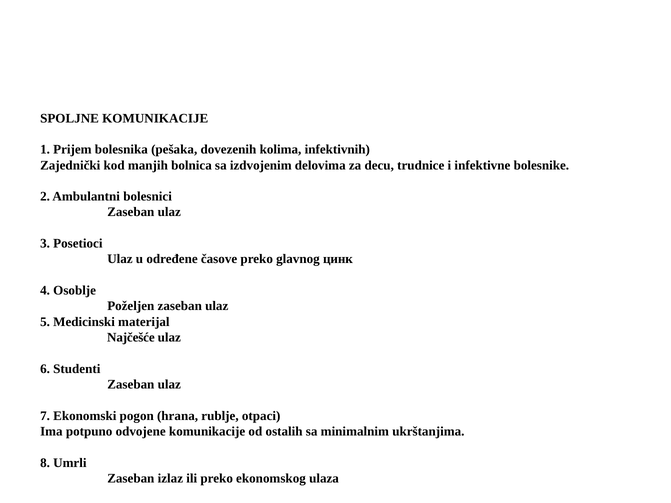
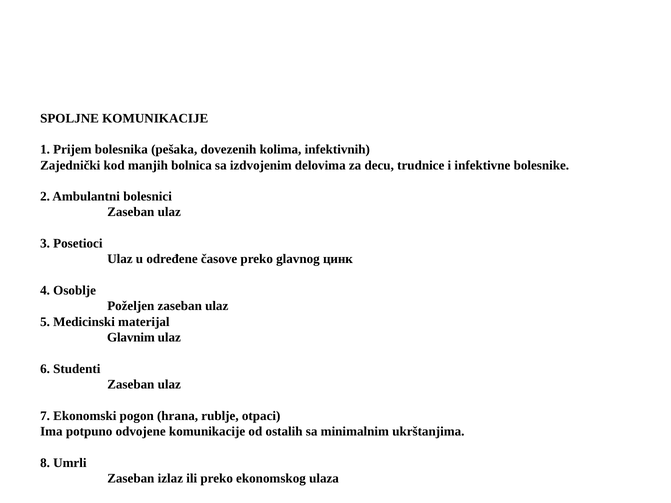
Najčešće: Najčešće -> Glavnim
